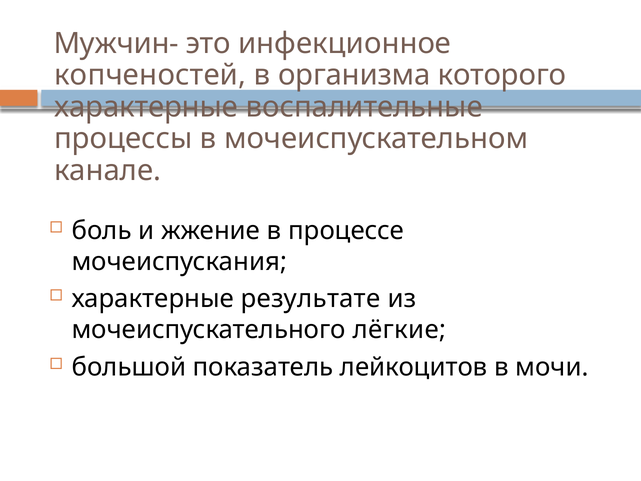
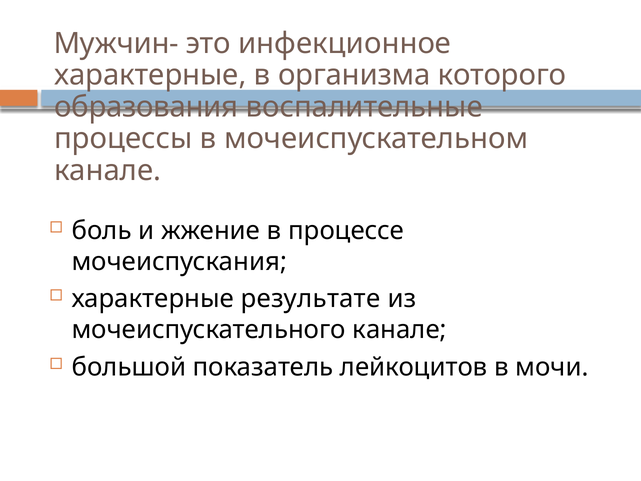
копченостей at (150, 75): копченостей -> характерные
характерные at (146, 107): характерные -> образования
мочеиспускательного лёгкие: лёгкие -> канале
